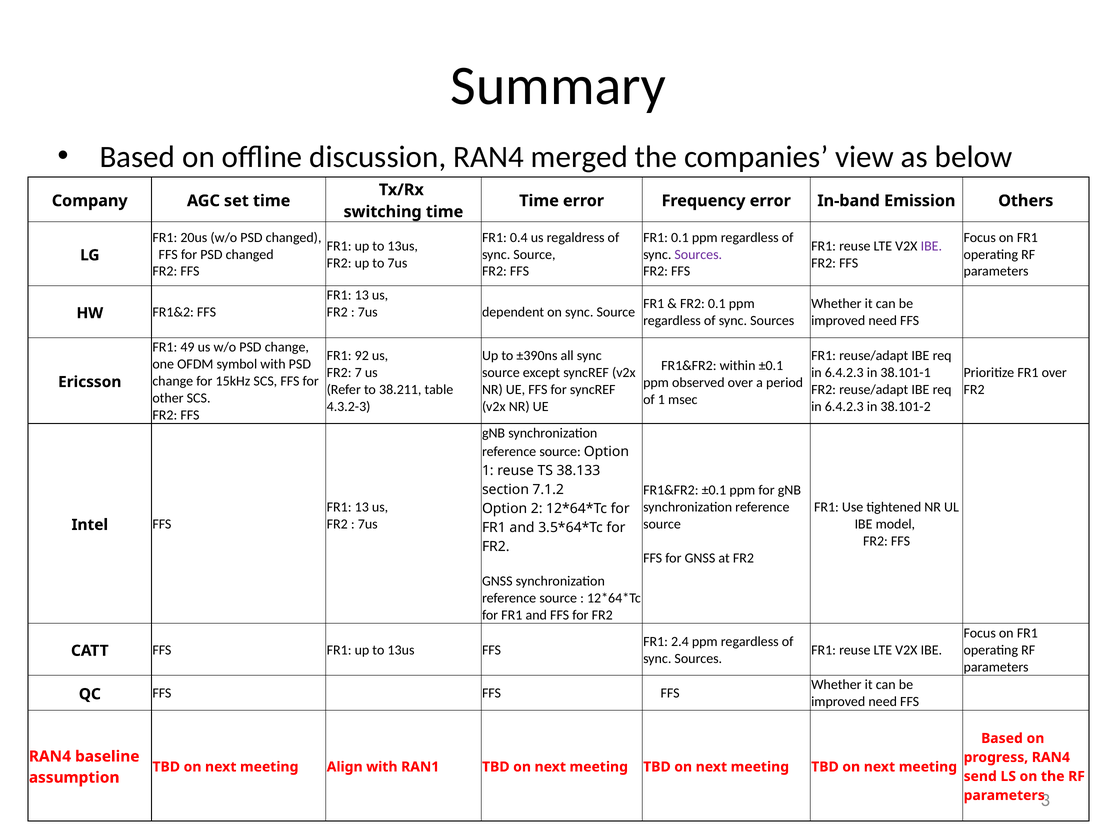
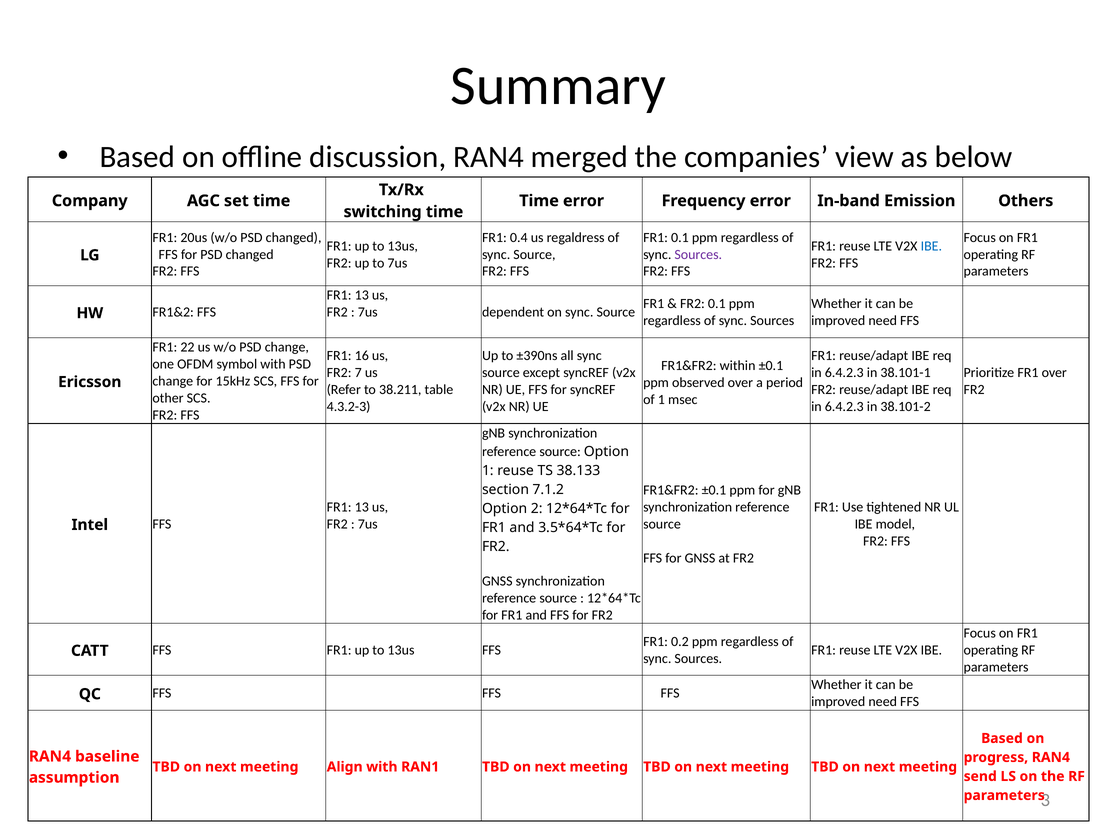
IBE at (931, 246) colour: purple -> blue
49: 49 -> 22
92: 92 -> 16
2.4: 2.4 -> 0.2
